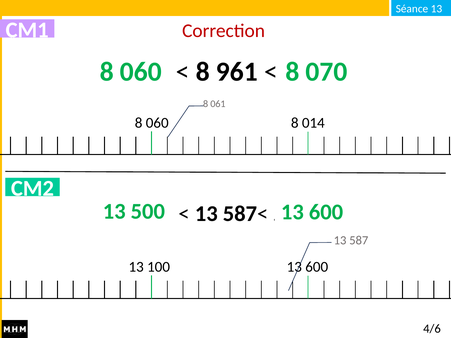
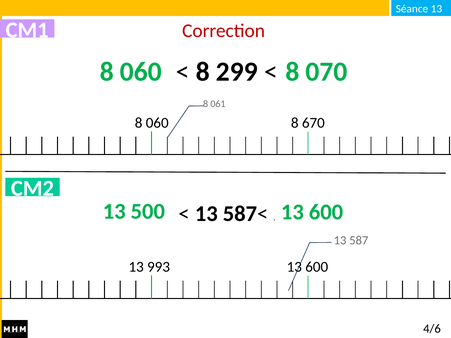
961: 961 -> 299
014: 014 -> 670
100: 100 -> 993
